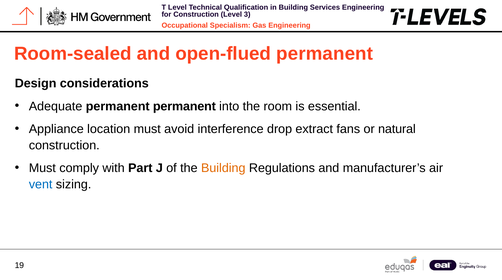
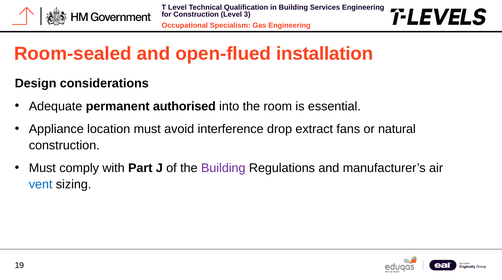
open-flued permanent: permanent -> installation
permanent permanent: permanent -> authorised
Building at (223, 168) colour: orange -> purple
